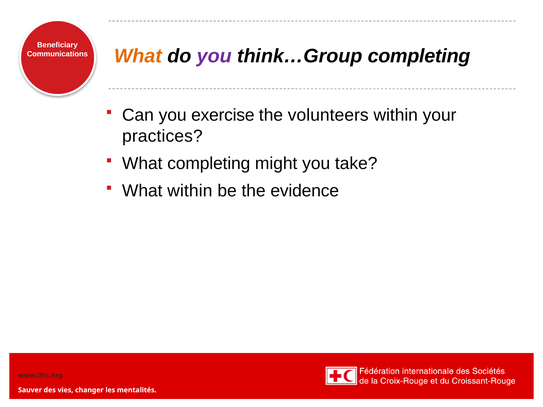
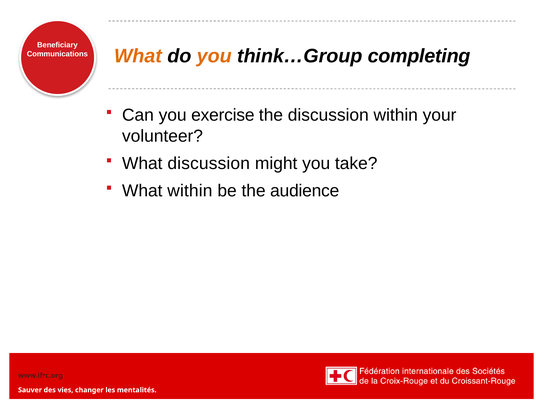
you at (214, 56) colour: purple -> orange
the volunteers: volunteers -> discussion
practices: practices -> volunteer
What completing: completing -> discussion
evidence: evidence -> audience
